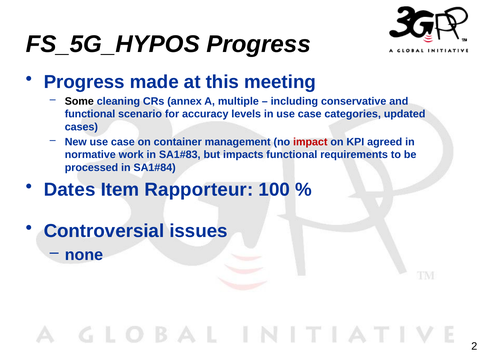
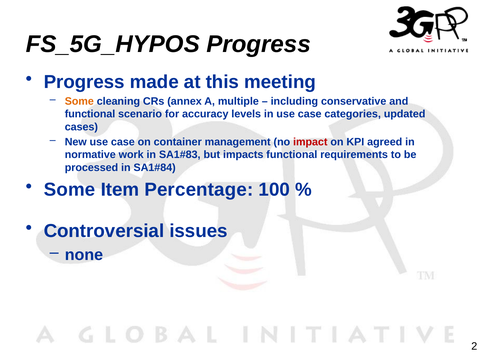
Some at (79, 101) colour: black -> orange
Dates at (70, 189): Dates -> Some
Rapporteur: Rapporteur -> Percentage
